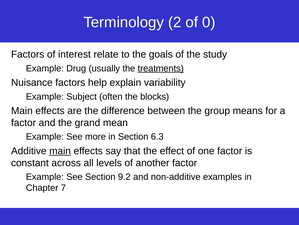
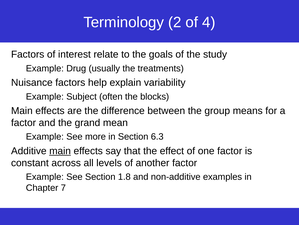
0: 0 -> 4
treatments underline: present -> none
9.2: 9.2 -> 1.8
